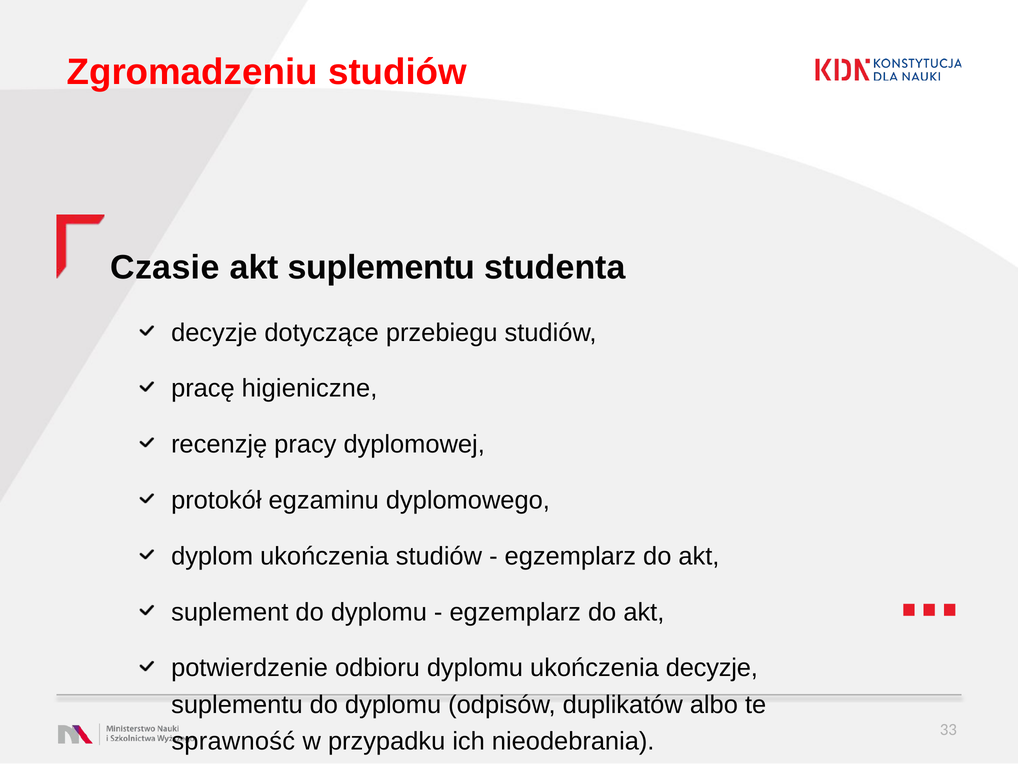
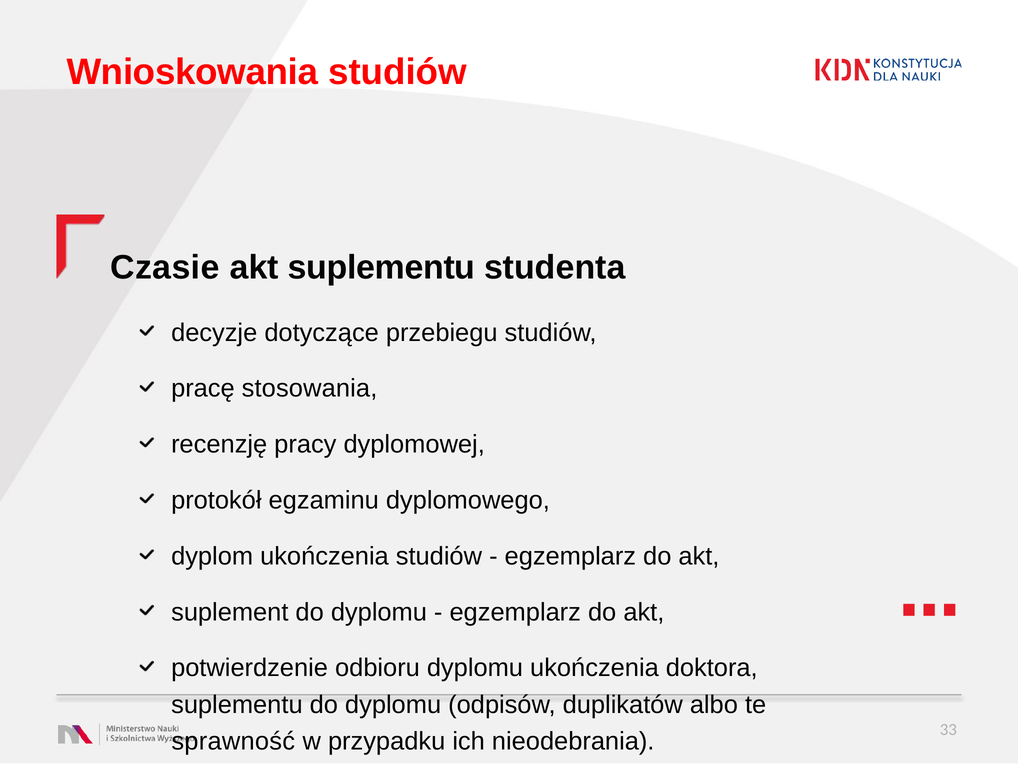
Zgromadzeniu: Zgromadzeniu -> Wnioskowania
higieniczne: higieniczne -> stosowania
ukończenia decyzje: decyzje -> doktora
